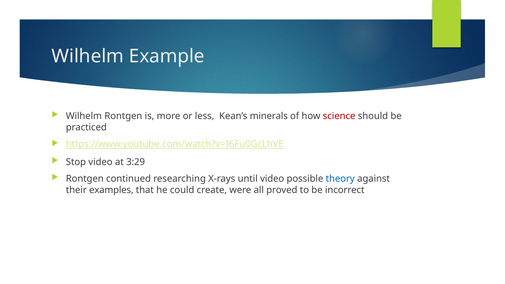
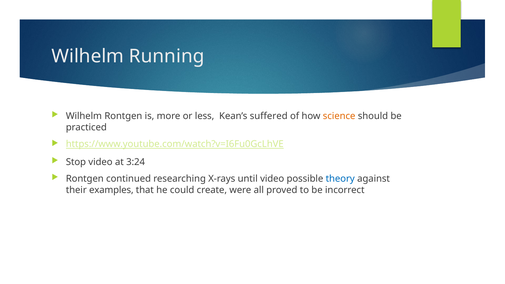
Example: Example -> Running
minerals: minerals -> suffered
science colour: red -> orange
3:29: 3:29 -> 3:24
